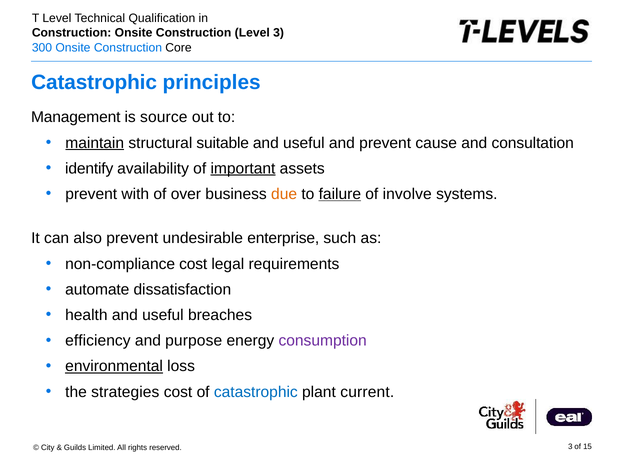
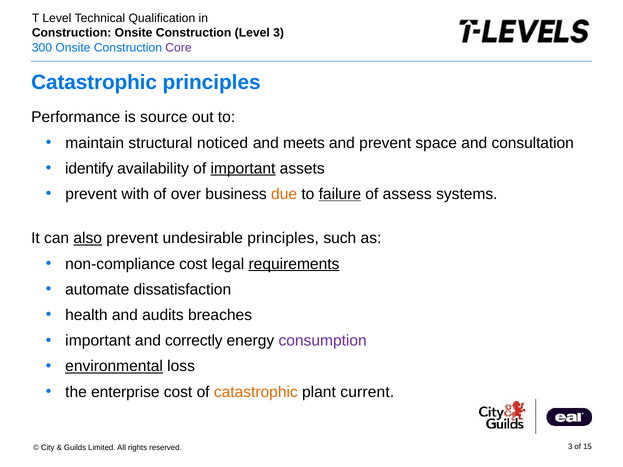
Core colour: black -> purple
Management: Management -> Performance
maintain underline: present -> none
suitable: suitable -> noticed
useful at (304, 143): useful -> meets
cause: cause -> space
involve: involve -> assess
also underline: none -> present
undesirable enterprise: enterprise -> principles
requirements underline: none -> present
health and useful: useful -> audits
efficiency at (98, 341): efficiency -> important
purpose: purpose -> correctly
strategies: strategies -> enterprise
catastrophic at (256, 392) colour: blue -> orange
